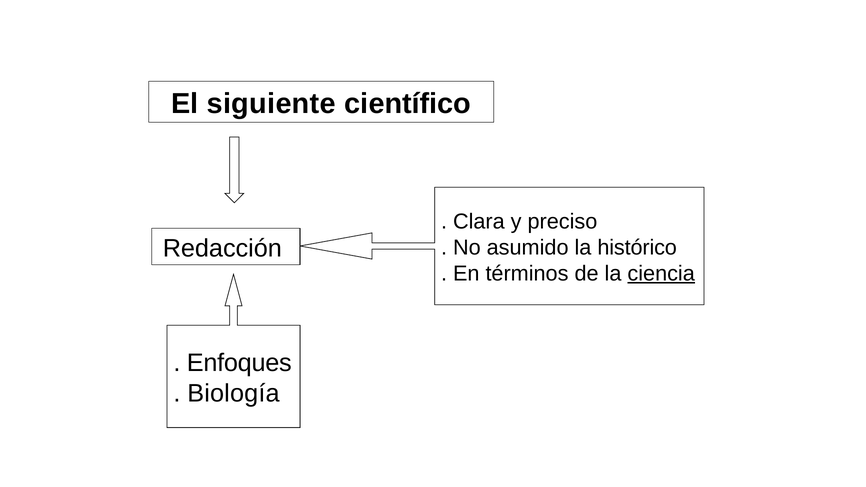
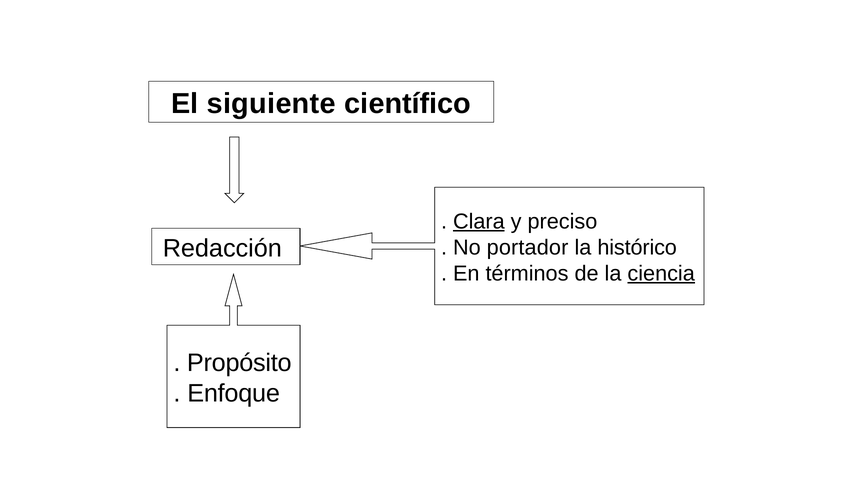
Clara underline: none -> present
asumido: asumido -> portador
Enfoques: Enfoques -> Propósito
Biología: Biología -> Enfoque
